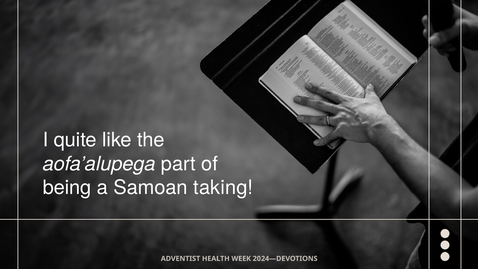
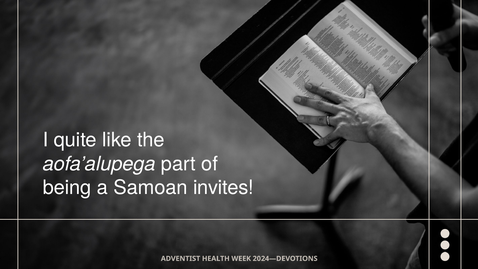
taking: taking -> invites
